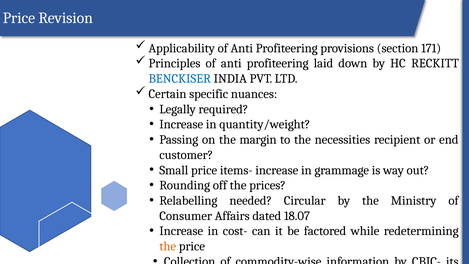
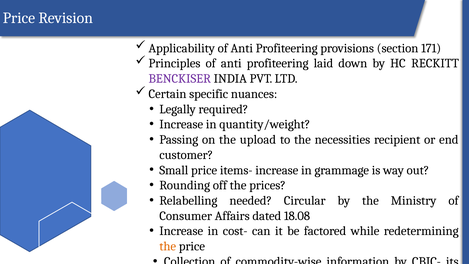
BENCKISER colour: blue -> purple
margin: margin -> upload
18.07: 18.07 -> 18.08
